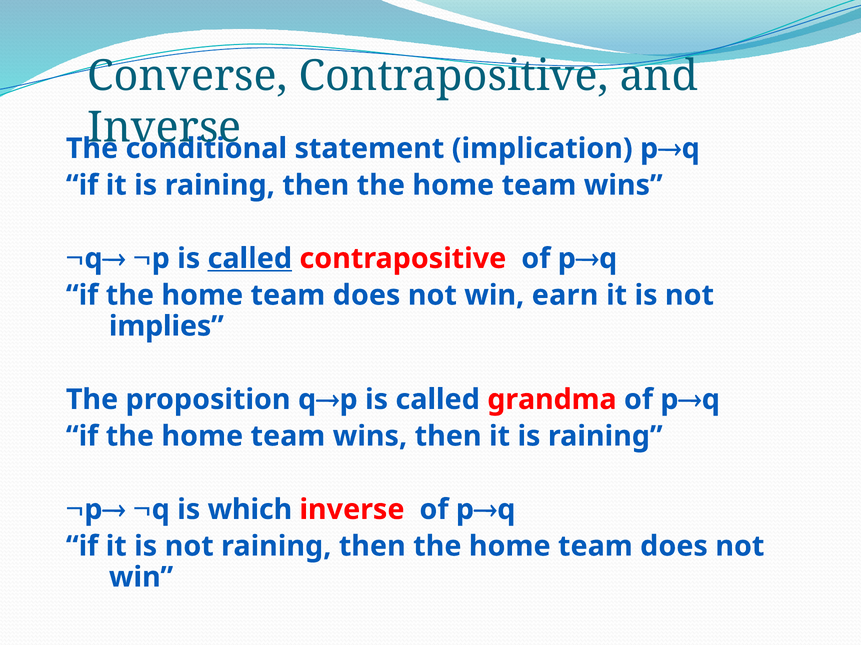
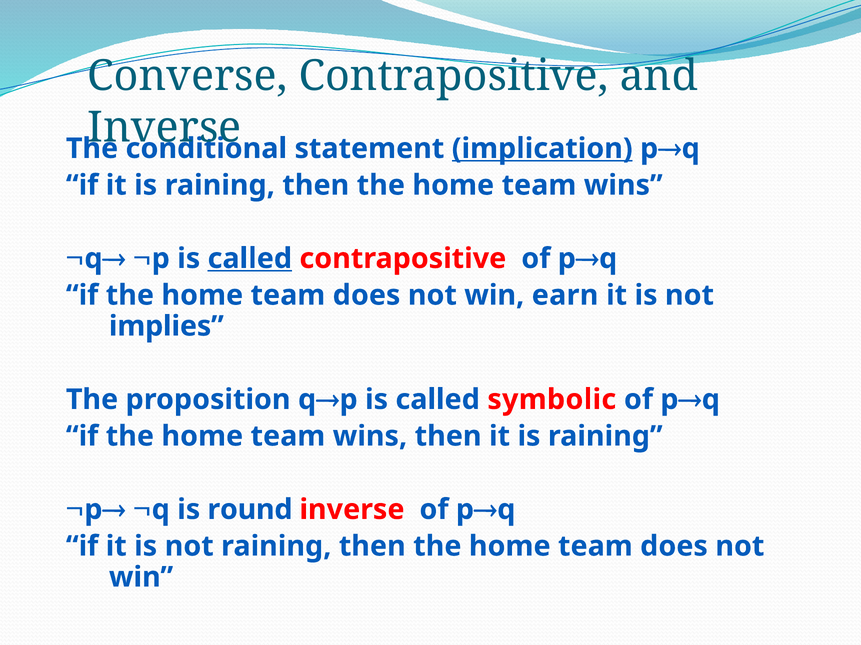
implication underline: none -> present
grandma: grandma -> symbolic
which: which -> round
